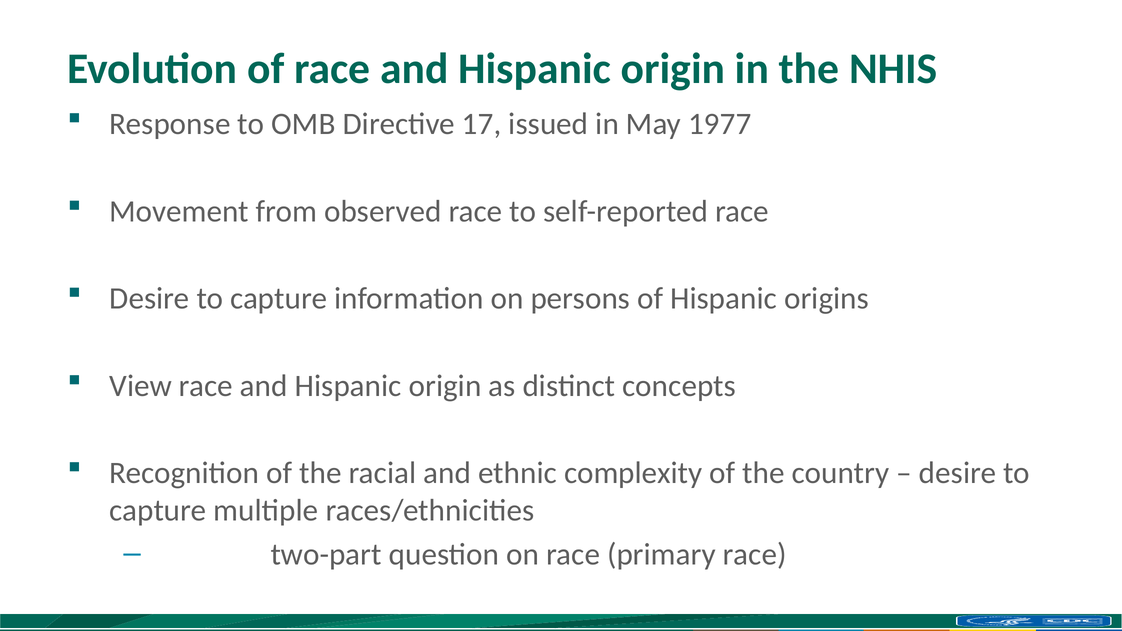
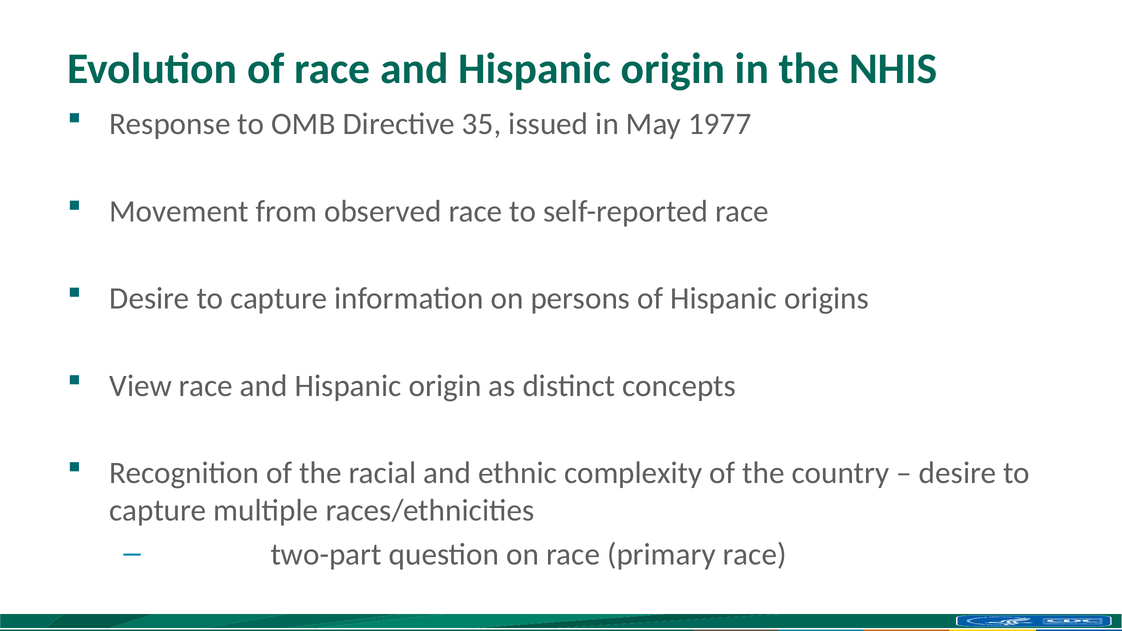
17: 17 -> 35
